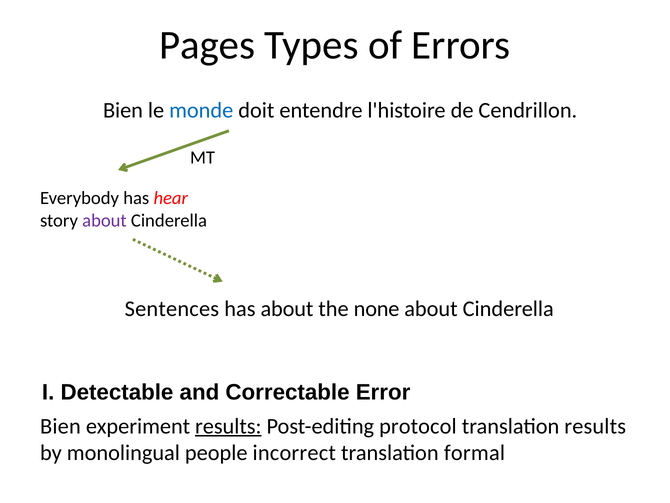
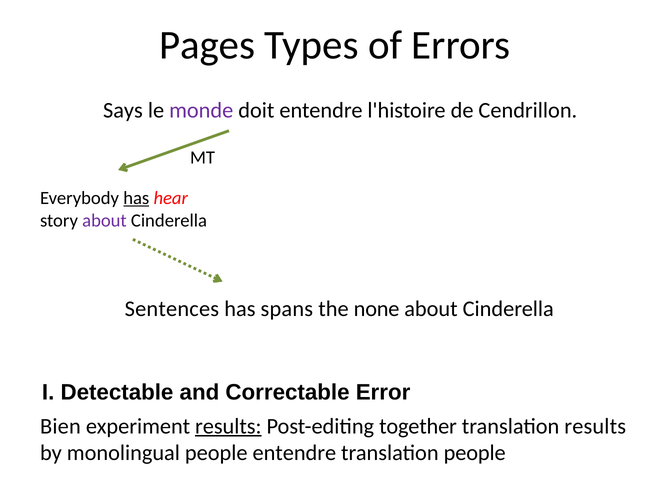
Bien at (123, 110): Bien -> Says
monde colour: blue -> purple
has at (136, 198) underline: none -> present
has about: about -> spans
protocol: protocol -> together
people incorrect: incorrect -> entendre
translation formal: formal -> people
